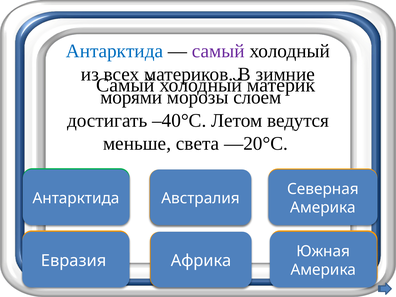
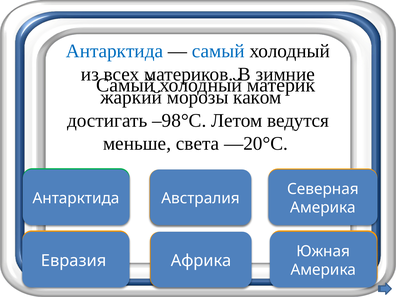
самый at (218, 51) colour: purple -> blue
морями: морями -> жаркий
слоем: слоем -> каком
–40°С: –40°С -> –98°С
